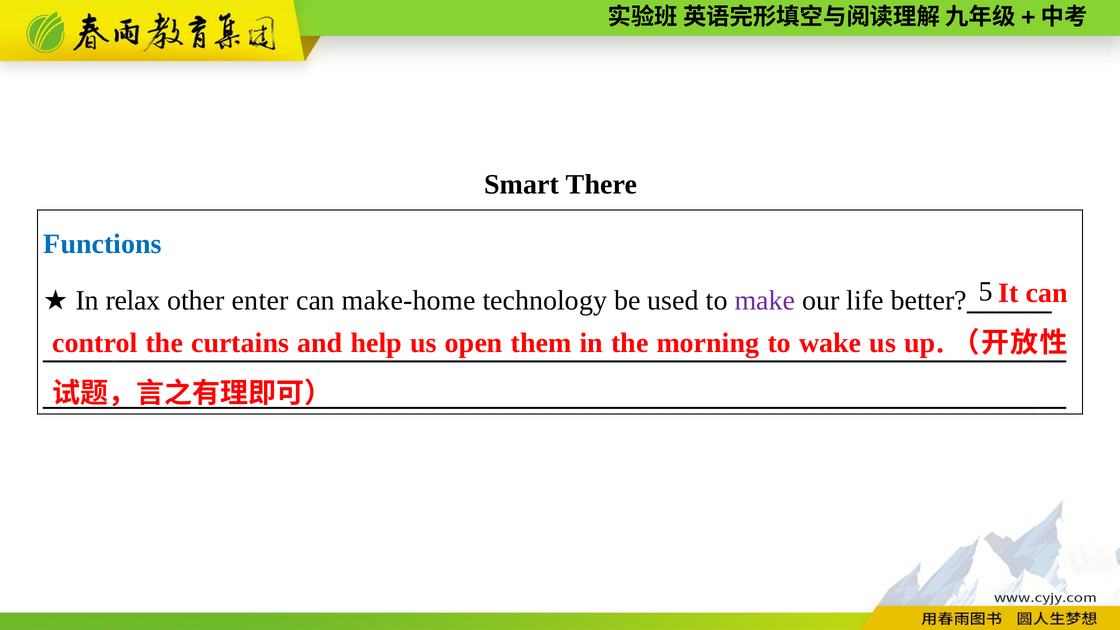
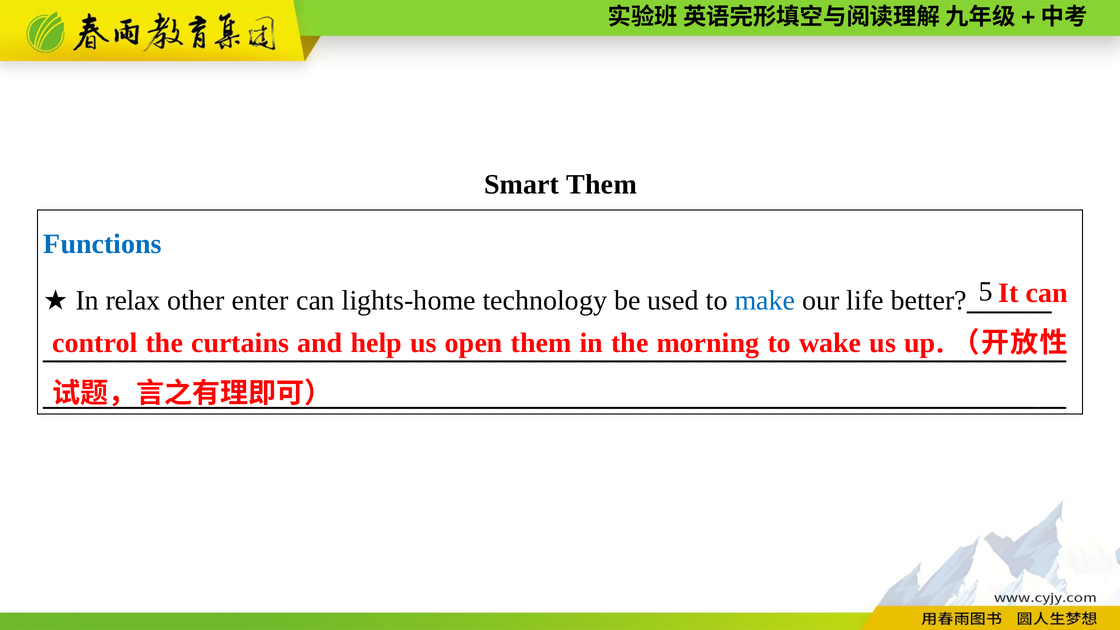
Smart There: There -> Them
make-home: make-home -> lights-home
make colour: purple -> blue
